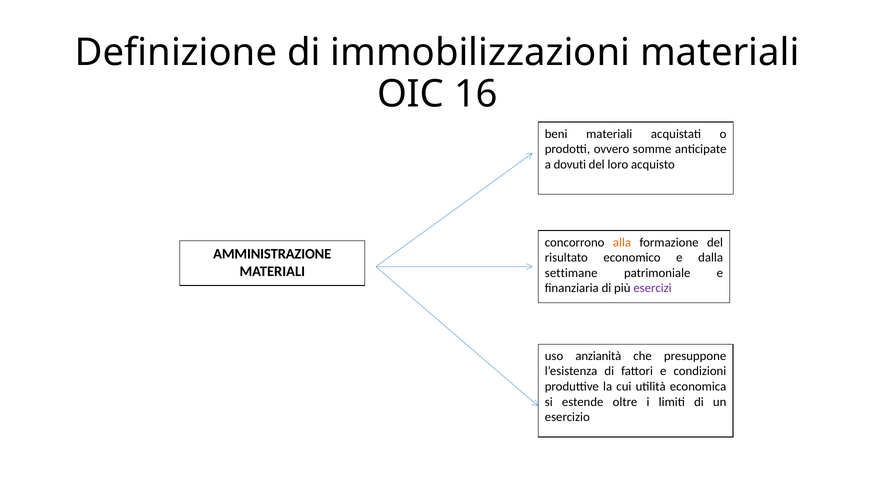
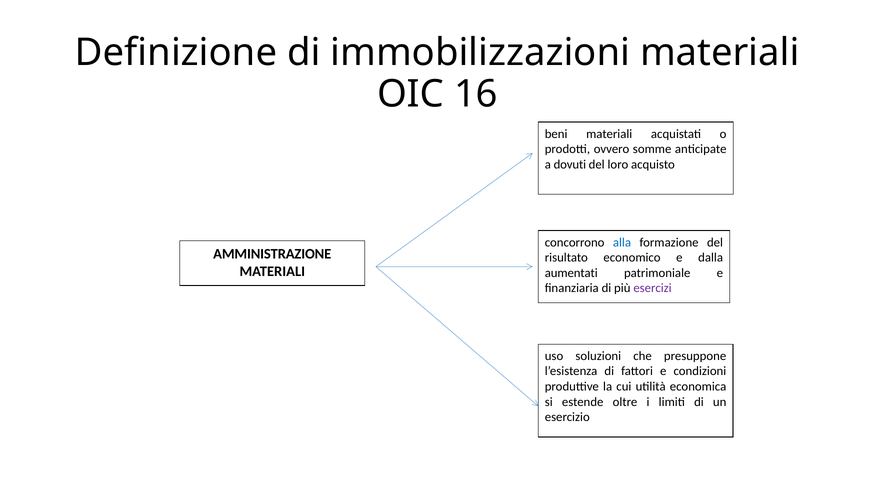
alla colour: orange -> blue
settimane: settimane -> aumentati
anzianità: anzianità -> soluzioni
